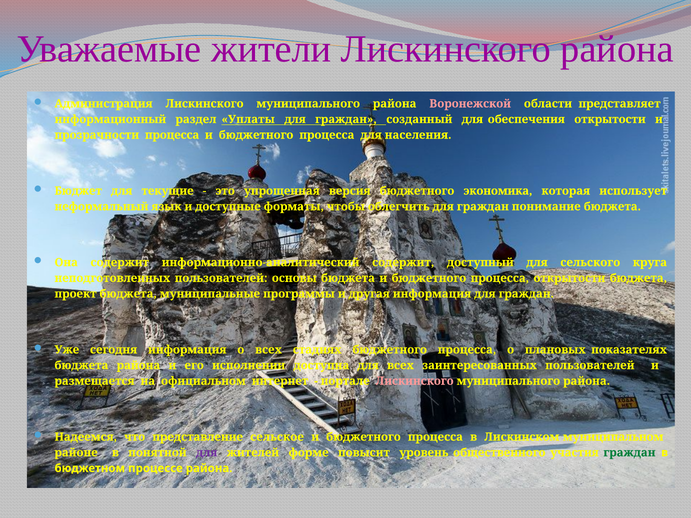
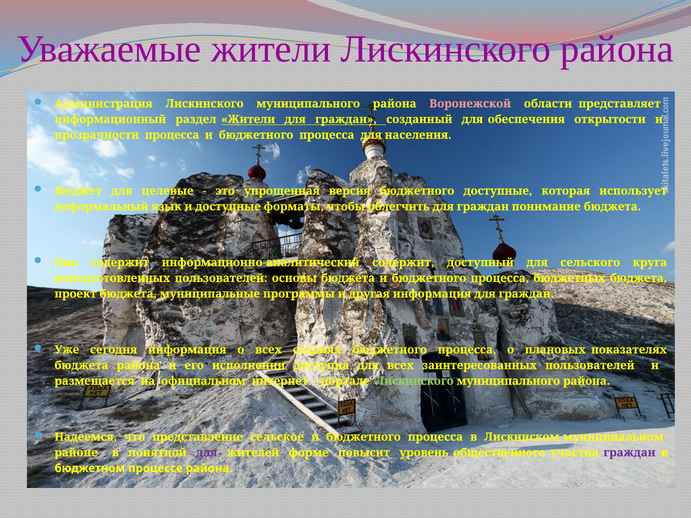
раздел Уплаты: Уплаты -> Жители
текущие: текущие -> целевые
бюджетного экономика: экономика -> доступные
процесса открытости: открытости -> бюджетных
Лискинского at (415, 381) colour: pink -> light green
граждан at (629, 453) colour: green -> purple
